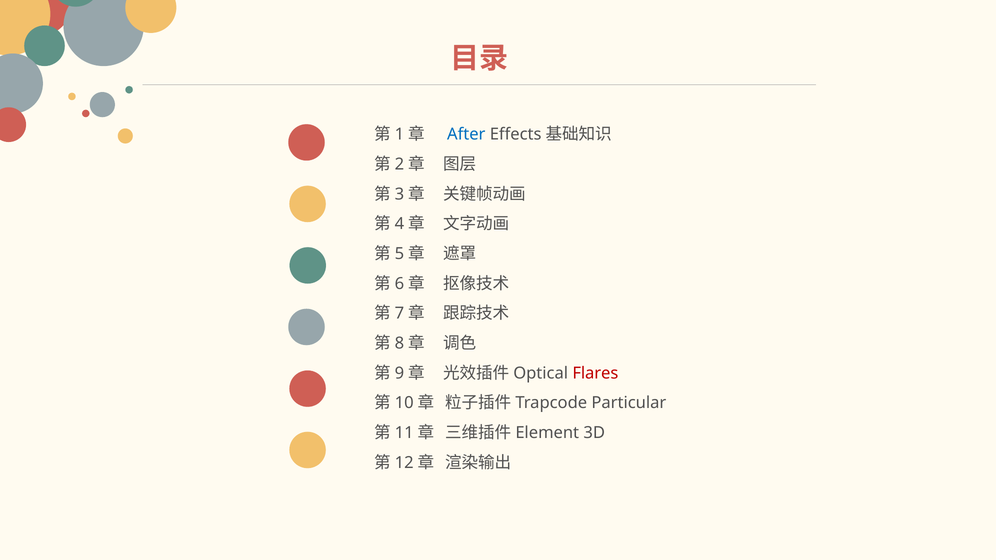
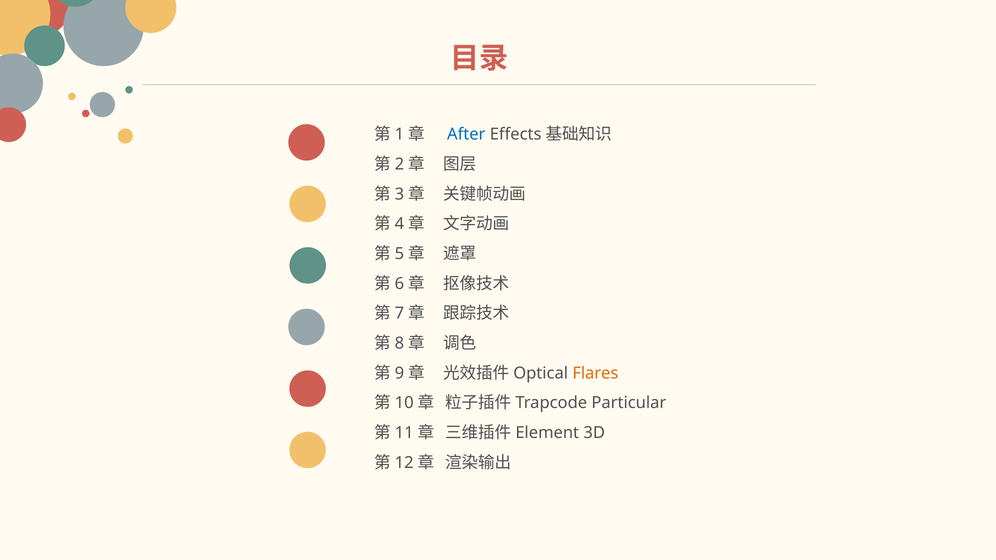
Flares colour: red -> orange
